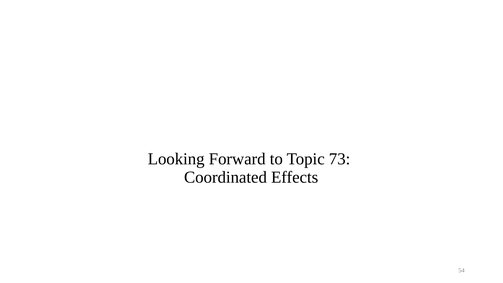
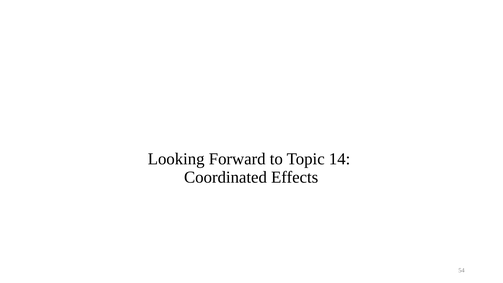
73: 73 -> 14
